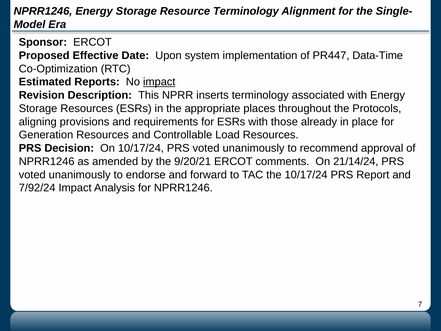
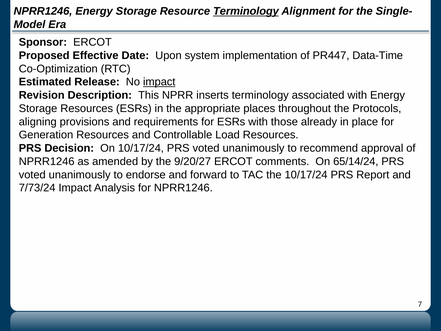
Terminology at (246, 11) underline: none -> present
Reports: Reports -> Release
9/20/21: 9/20/21 -> 9/20/27
21/14/24: 21/14/24 -> 65/14/24
7/92/24: 7/92/24 -> 7/73/24
